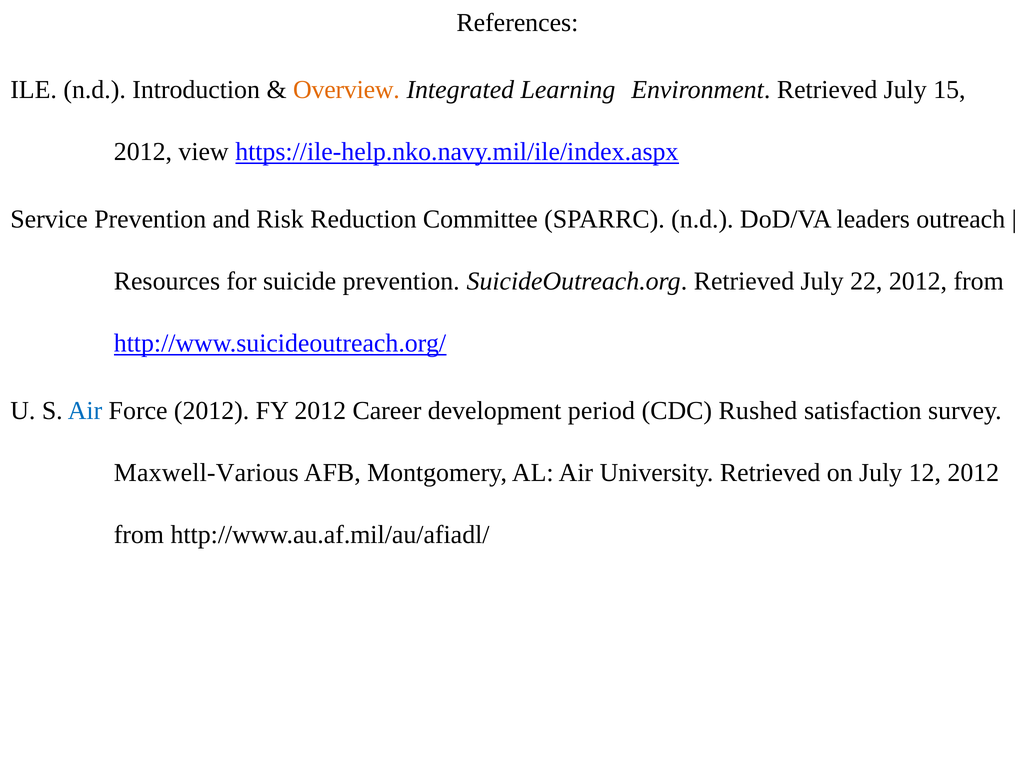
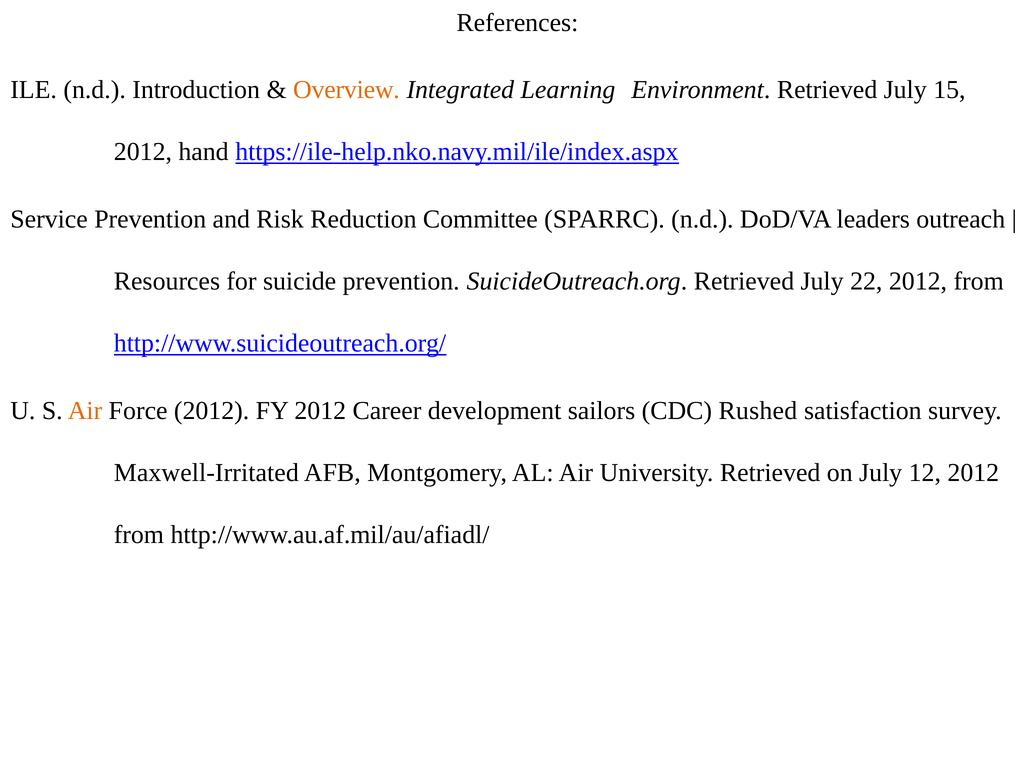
view: view -> hand
Air at (85, 411) colour: blue -> orange
period: period -> sailors
Maxwell-Various: Maxwell-Various -> Maxwell-Irritated
